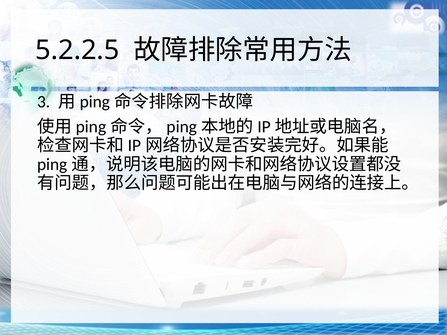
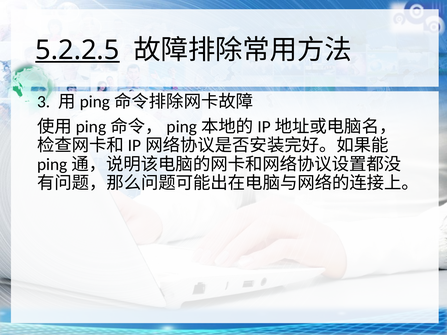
5.2.2.5 underline: none -> present
